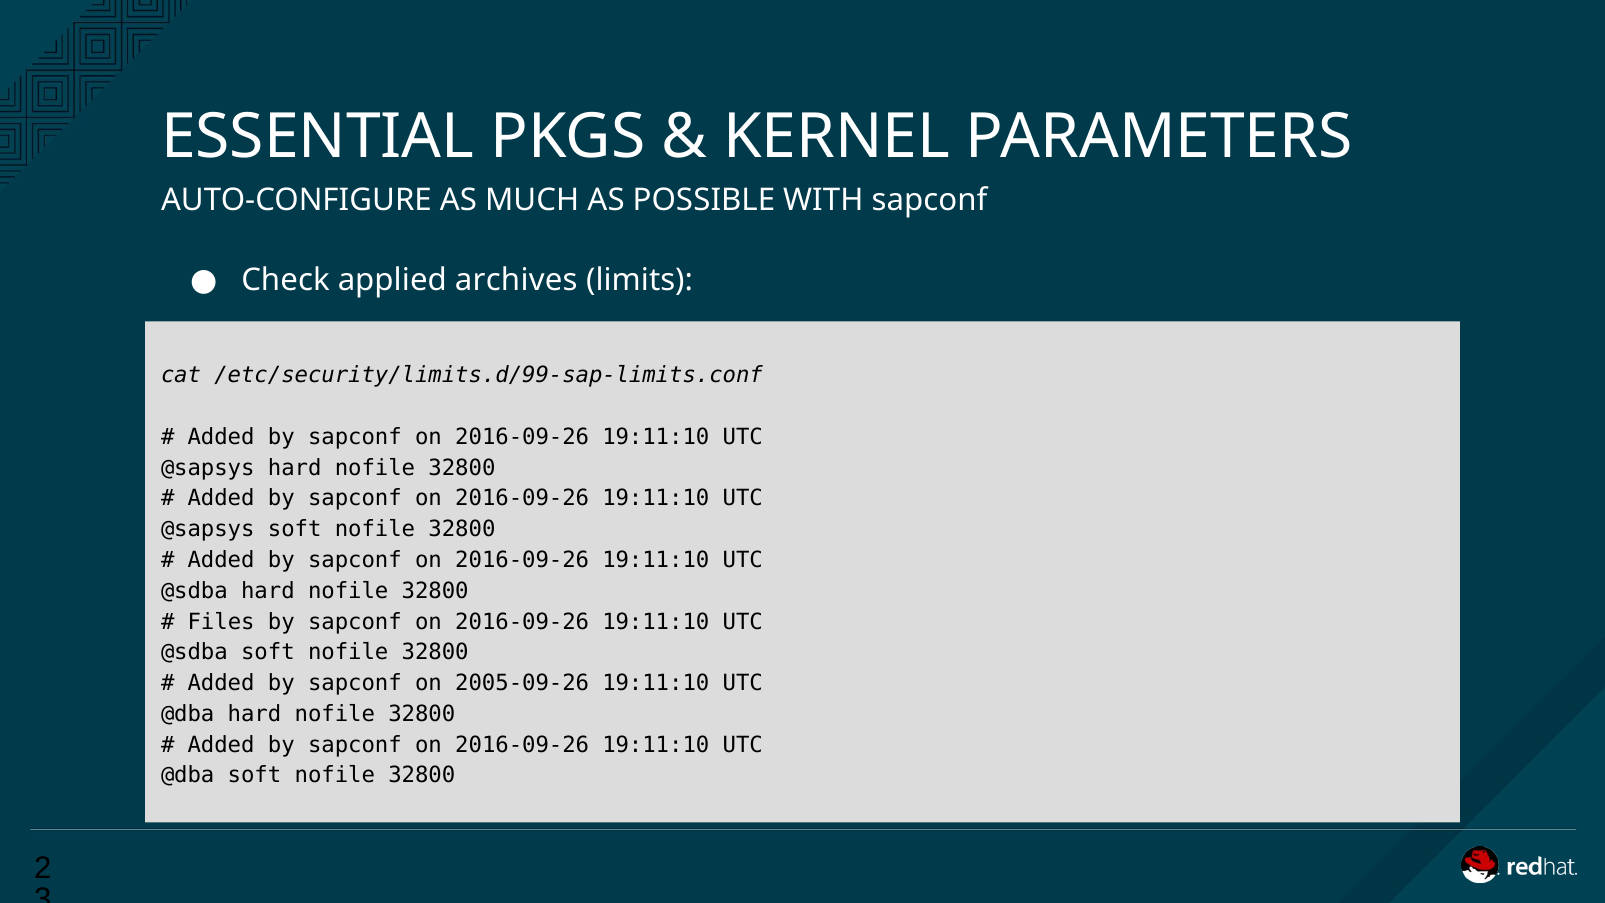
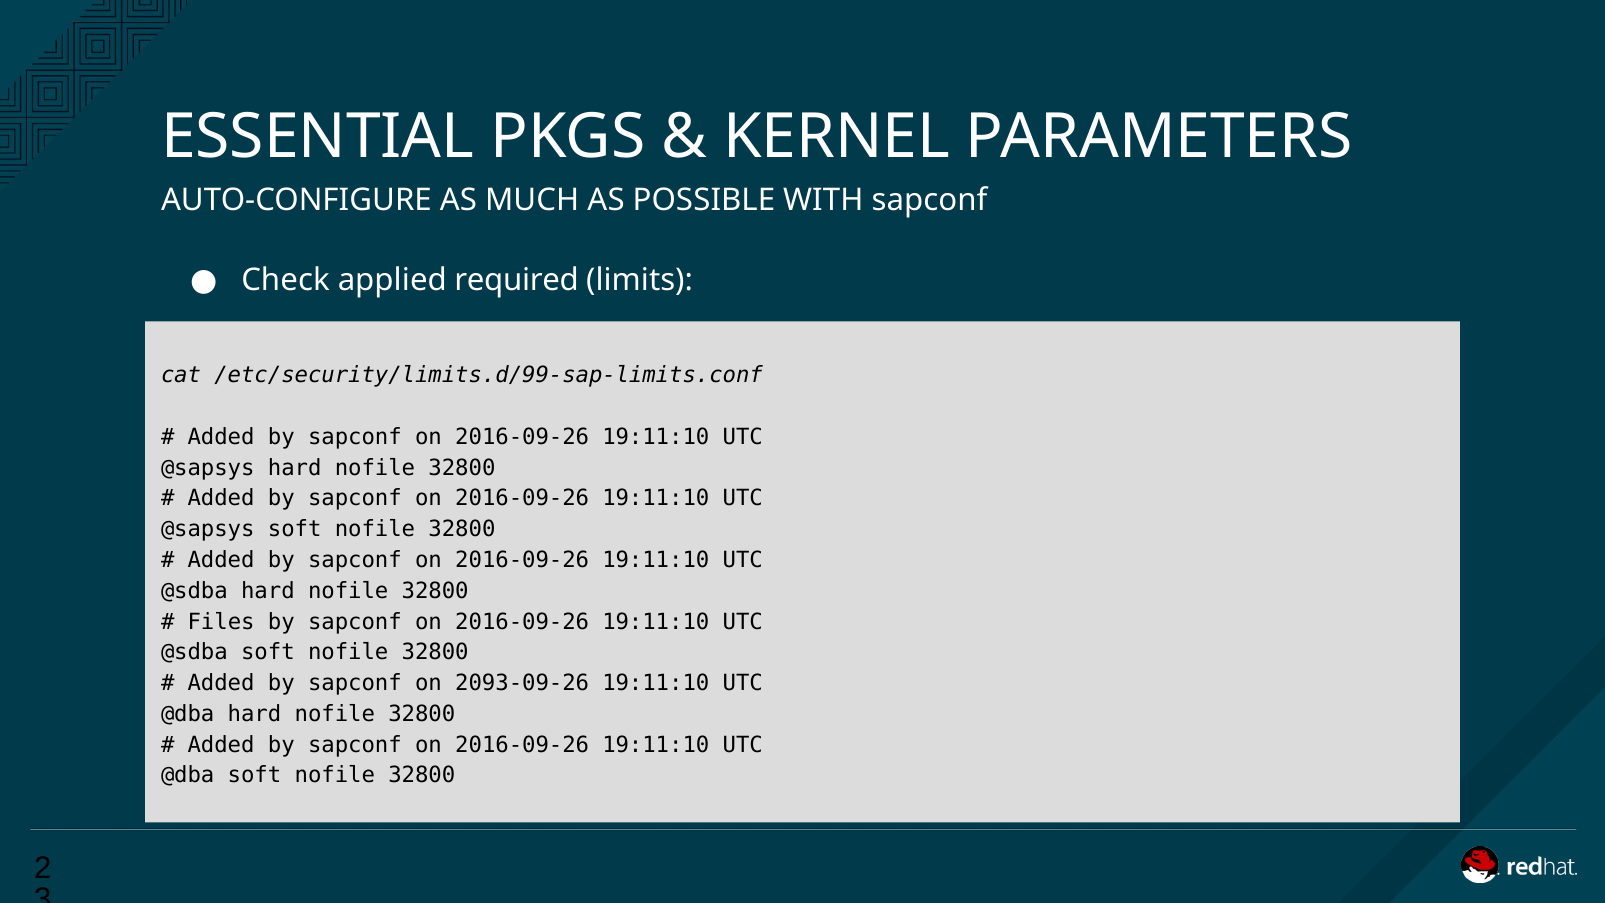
archives: archives -> required
2005-09-26: 2005-09-26 -> 2093-09-26
